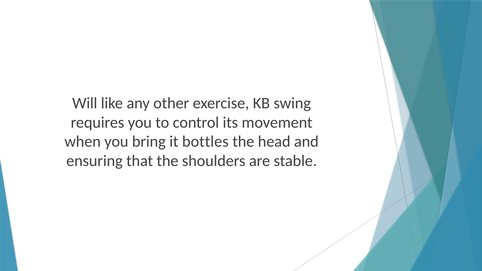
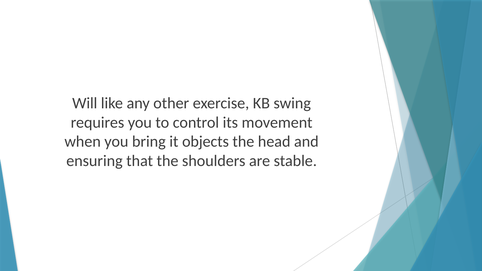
bottles: bottles -> objects
